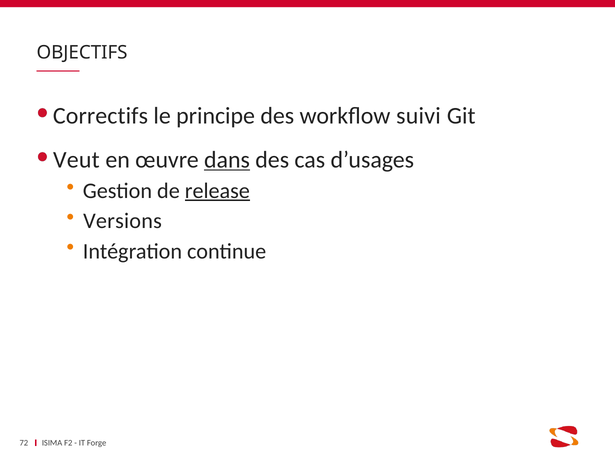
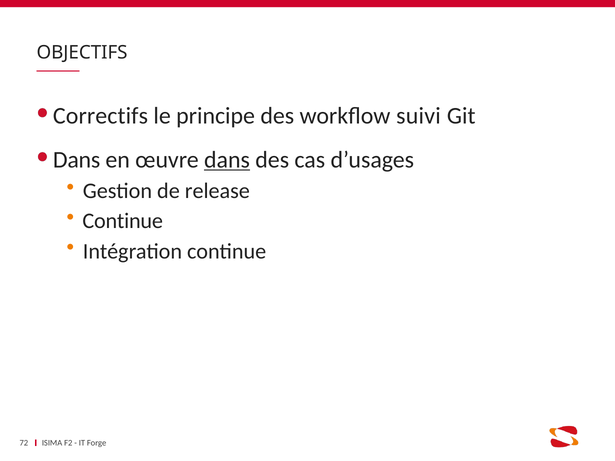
Veut at (76, 160): Veut -> Dans
release underline: present -> none
Versions at (122, 221): Versions -> Continue
